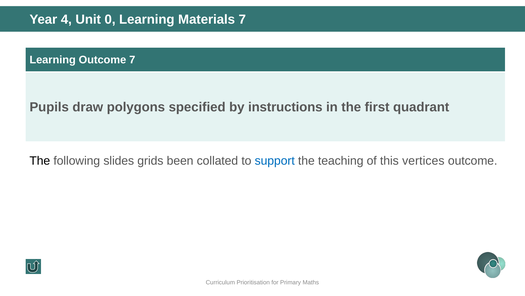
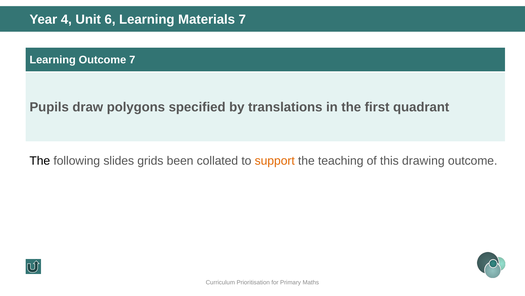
0: 0 -> 6
instructions: instructions -> translations
support colour: blue -> orange
vertices: vertices -> drawing
